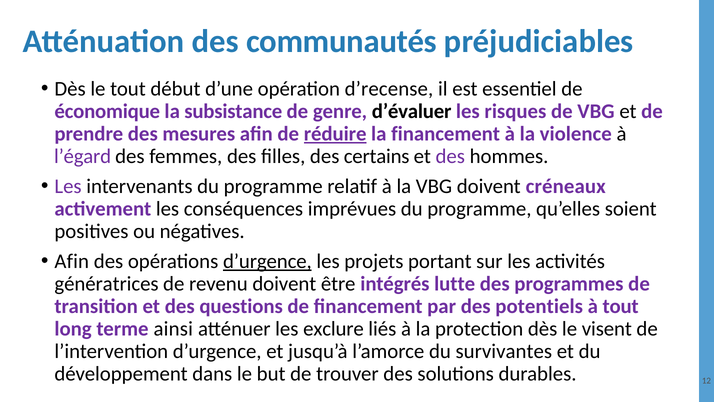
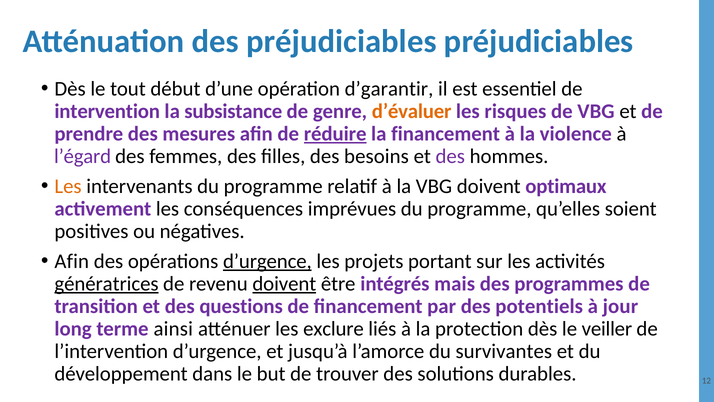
des communautés: communautés -> préjudiciables
d’recense: d’recense -> d’garantir
économique: économique -> intervention
d’évaluer colour: black -> orange
certains: certains -> besoins
Les at (68, 186) colour: purple -> orange
créneaux: créneaux -> optimaux
génératrices underline: none -> present
doivent at (284, 284) underline: none -> present
lutte: lutte -> mais
à tout: tout -> jour
visent: visent -> veiller
